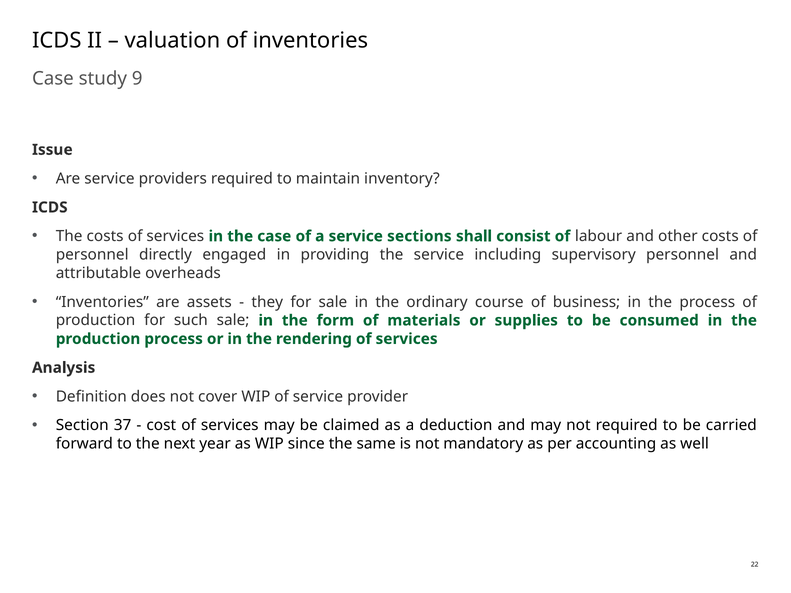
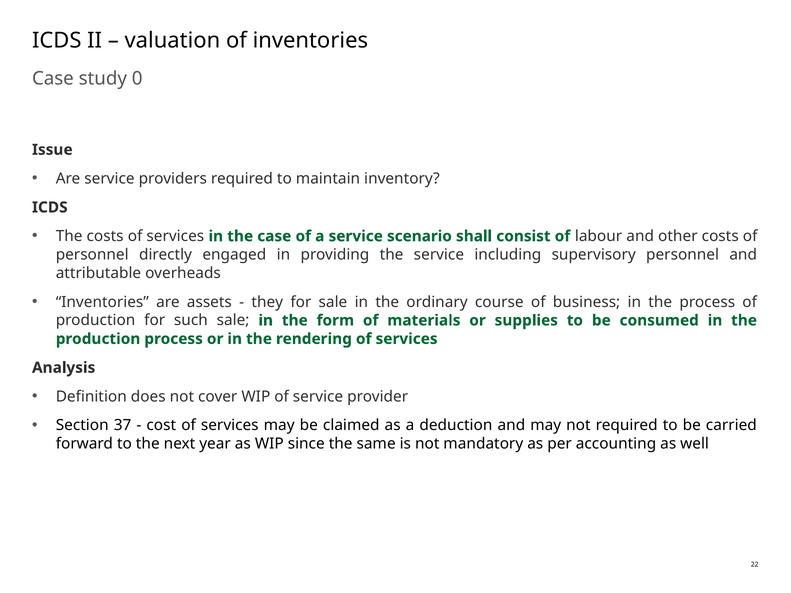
9: 9 -> 0
sections: sections -> scenario
